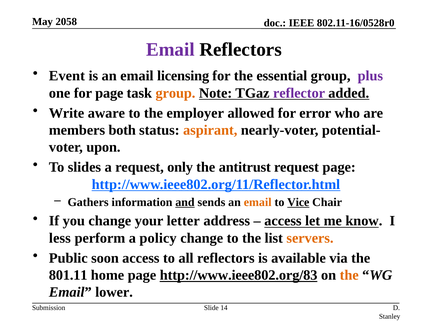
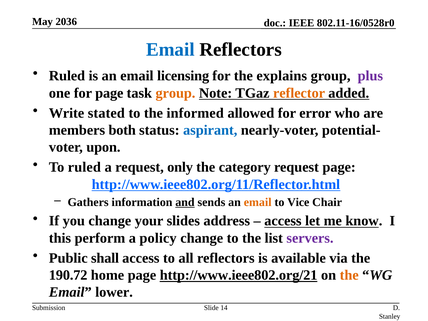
2058: 2058 -> 2036
Email at (170, 49) colour: purple -> blue
Event at (67, 76): Event -> Ruled
essential: essential -> explains
reflector colour: purple -> orange
aware: aware -> stated
employer: employer -> informed
aspirant colour: orange -> blue
To slides: slides -> ruled
antitrust: antitrust -> category
Vice underline: present -> none
letter: letter -> slides
less: less -> this
servers colour: orange -> purple
soon: soon -> shall
801.11: 801.11 -> 190.72
http://www.ieee802.org/83: http://www.ieee802.org/83 -> http://www.ieee802.org/21
